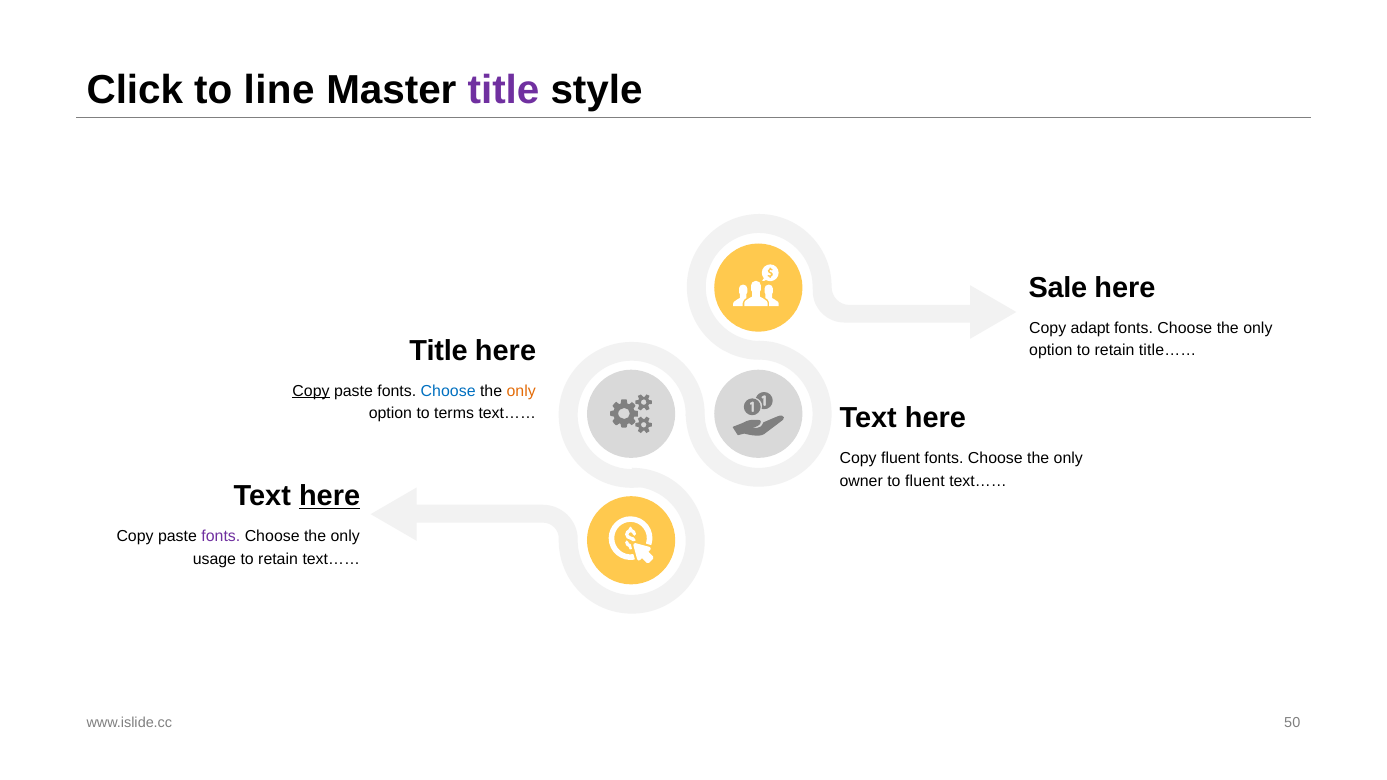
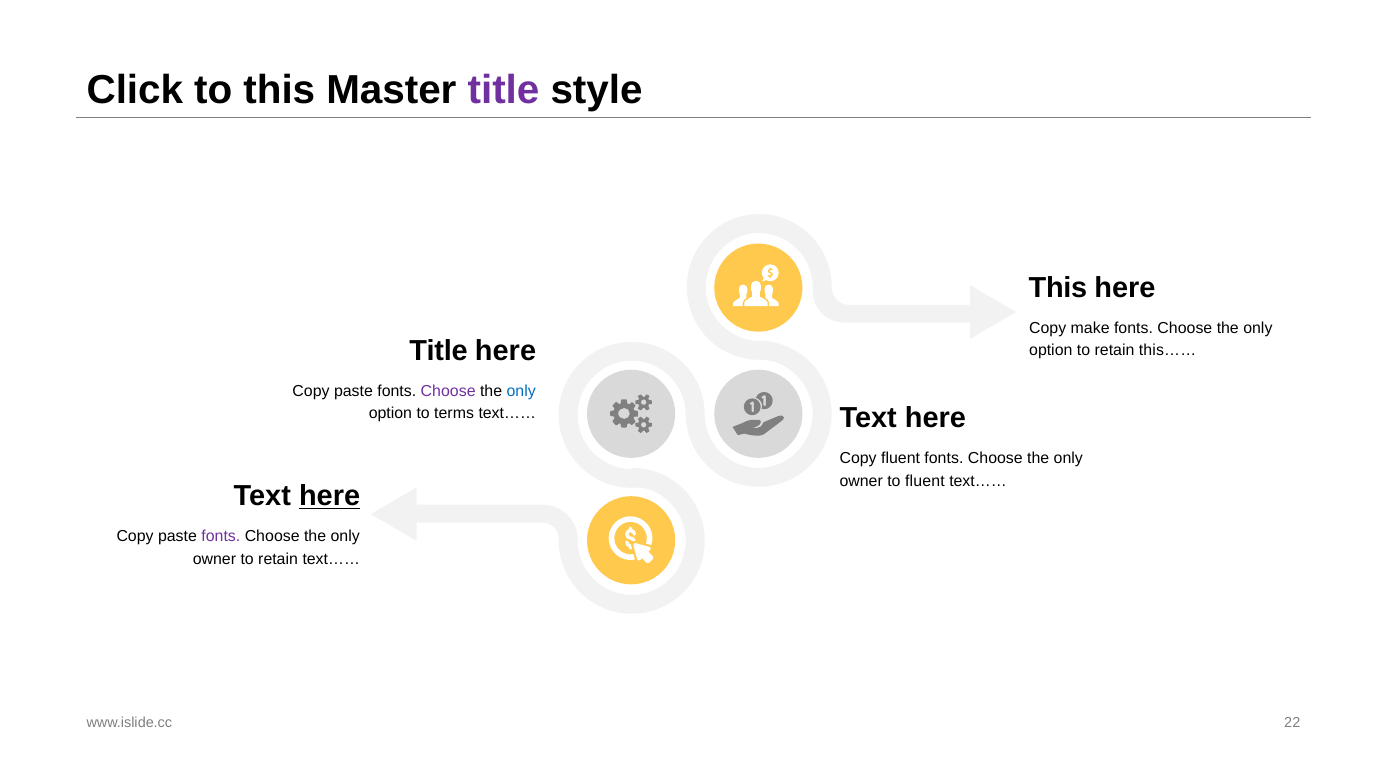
to line: line -> this
Sale at (1058, 288): Sale -> This
adapt: adapt -> make
title……: title…… -> this……
Copy at (311, 391) underline: present -> none
Choose at (448, 391) colour: blue -> purple
only at (521, 391) colour: orange -> blue
usage at (214, 559): usage -> owner
50: 50 -> 22
